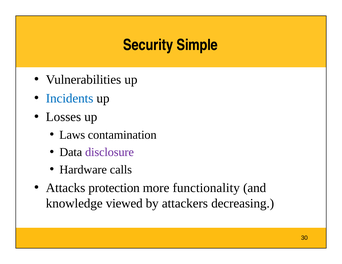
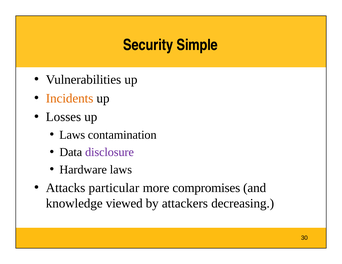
Incidents colour: blue -> orange
Hardware calls: calls -> laws
protection: protection -> particular
functionality: functionality -> compromises
